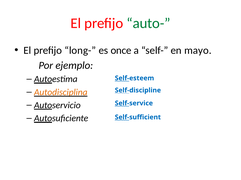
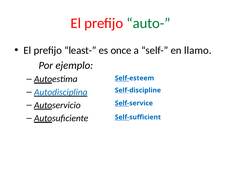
long-: long- -> least-
mayo: mayo -> llamo
Autodisciplina colour: orange -> blue
